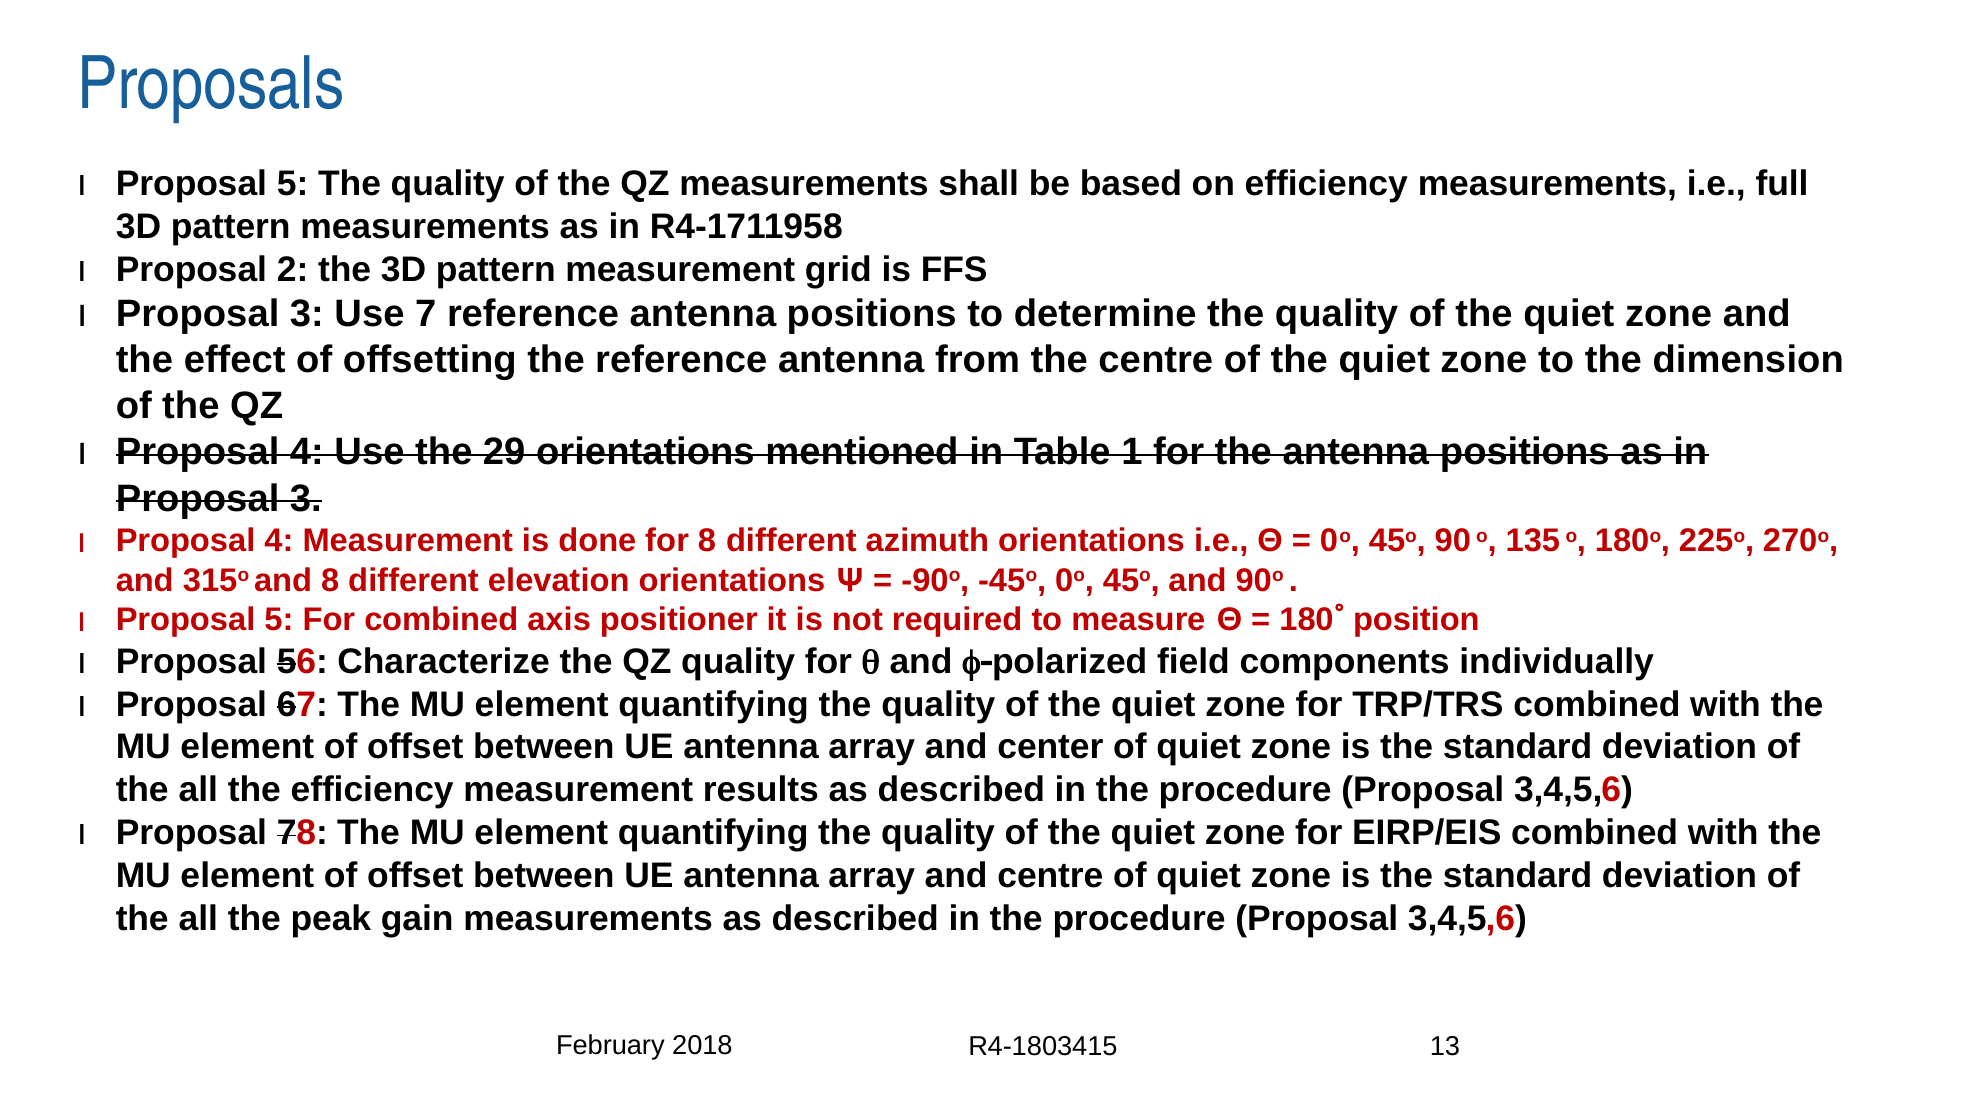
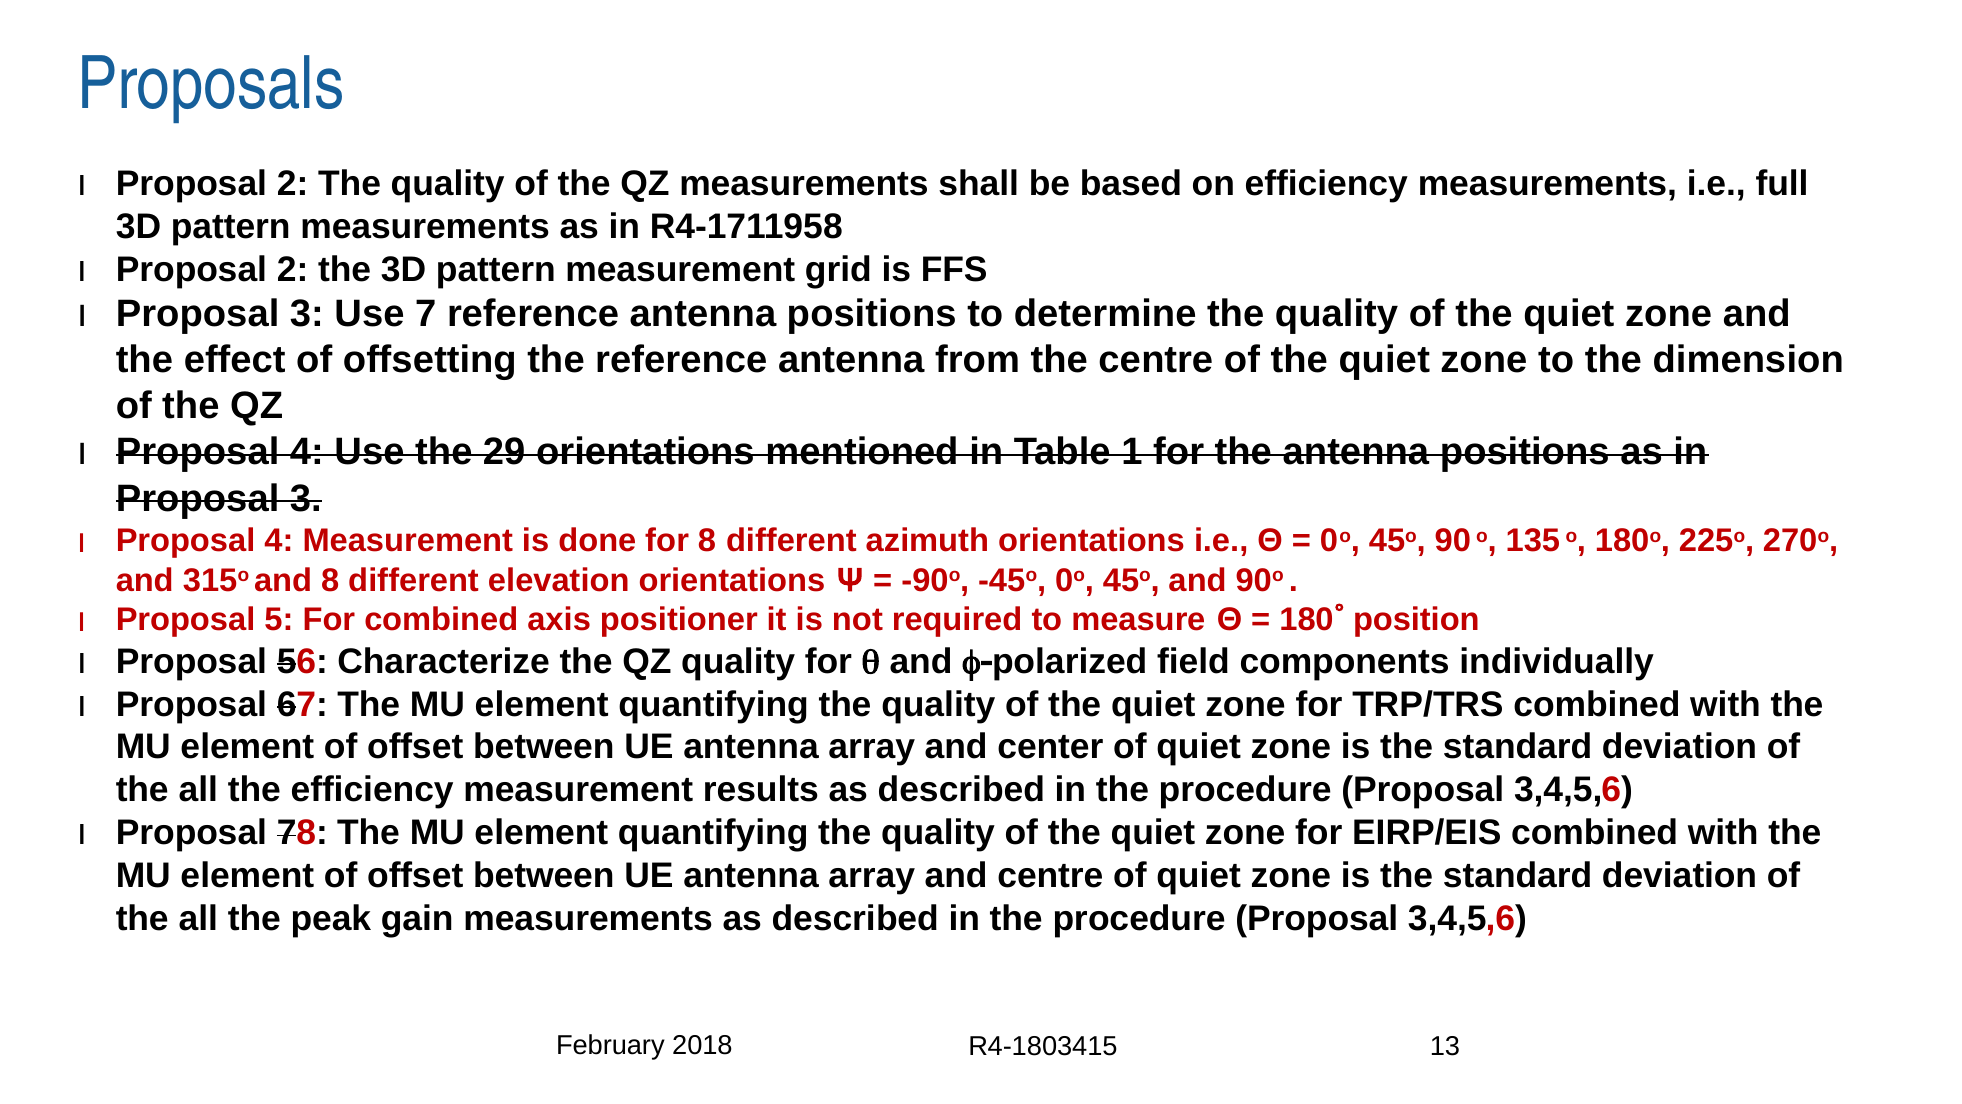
5 at (293, 183): 5 -> 2
